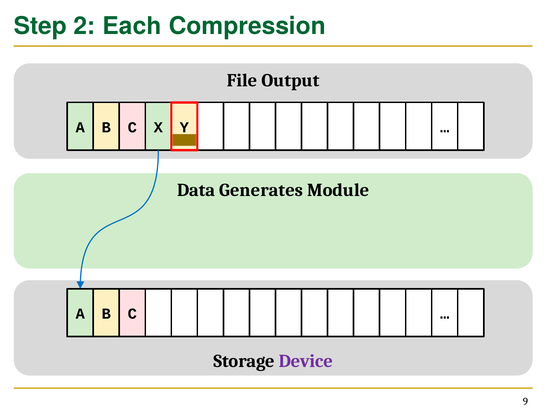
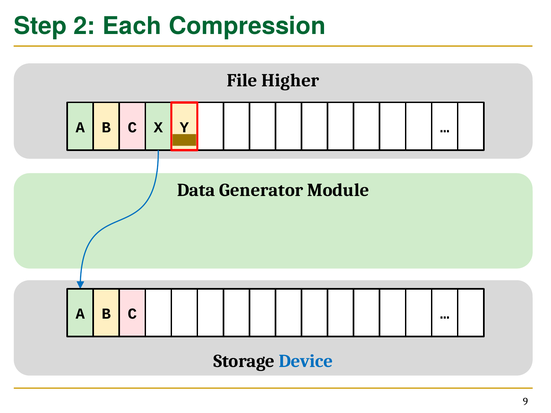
Output: Output -> Higher
Generates: Generates -> Generator
Device colour: purple -> blue
